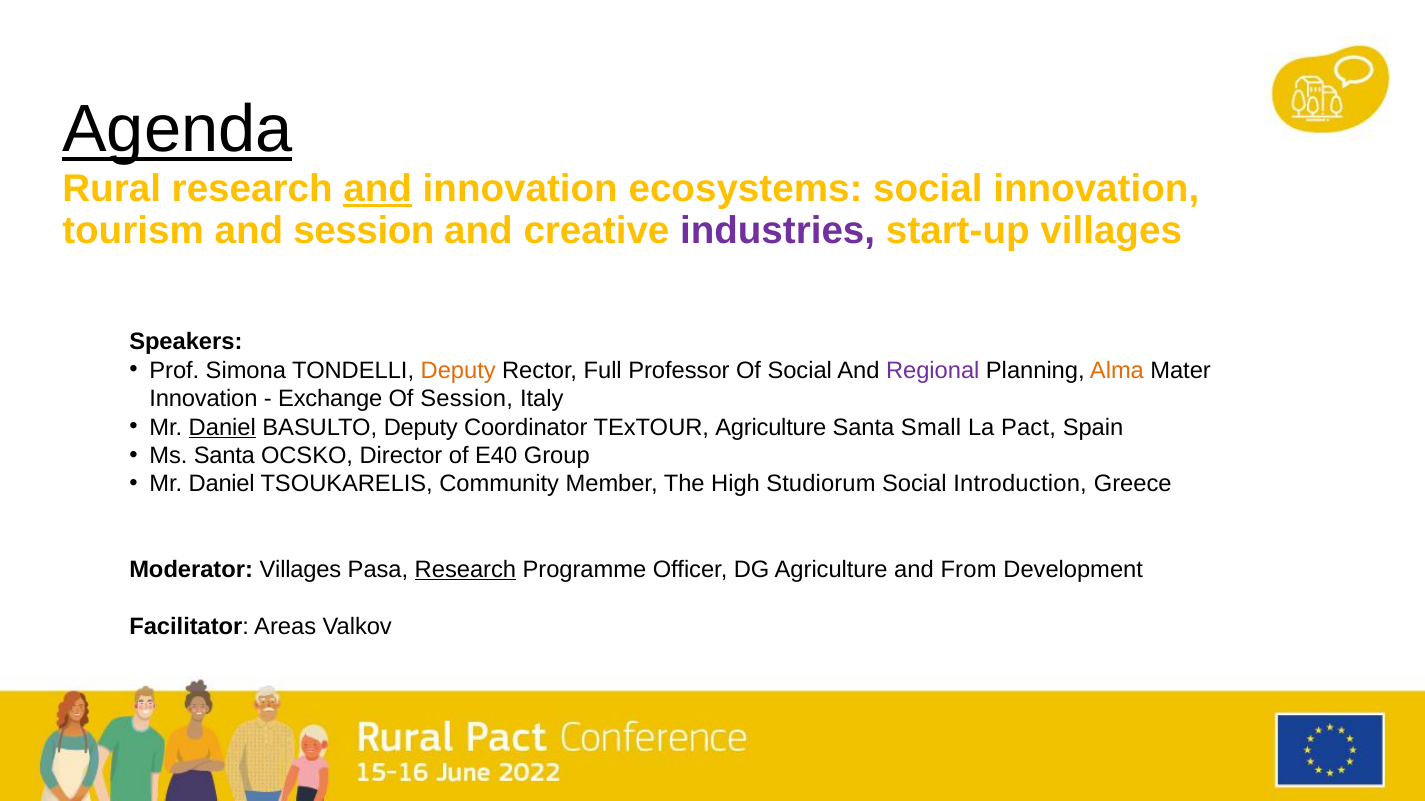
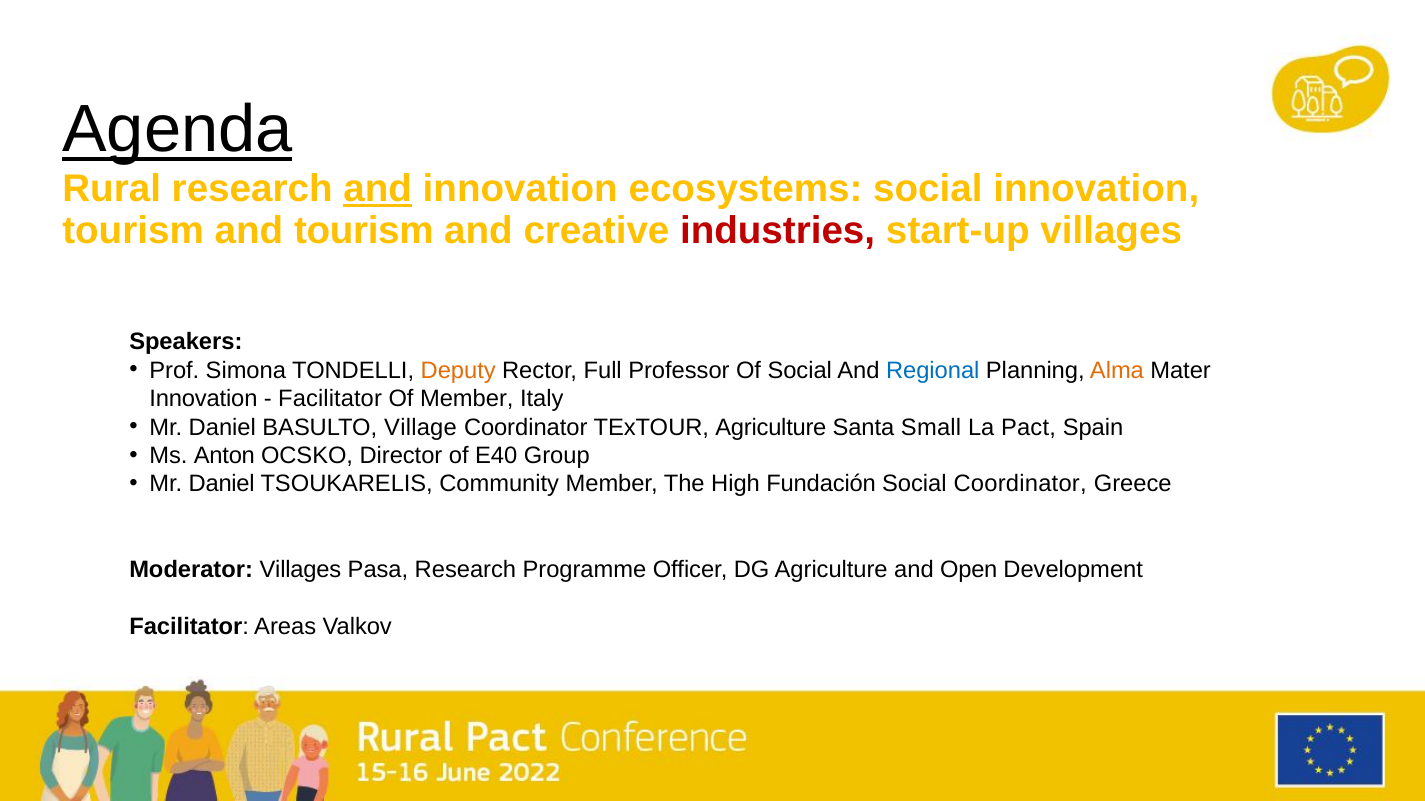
and session: session -> tourism
industries colour: purple -> red
Regional colour: purple -> blue
Exchange at (330, 399): Exchange -> Facilitator
Of Session: Session -> Member
Daniel at (222, 427) underline: present -> none
BASULTO Deputy: Deputy -> Village
Ms Santa: Santa -> Anton
Studiorum: Studiorum -> Fundación
Social Introduction: Introduction -> Coordinator
Research at (465, 570) underline: present -> none
From: From -> Open
